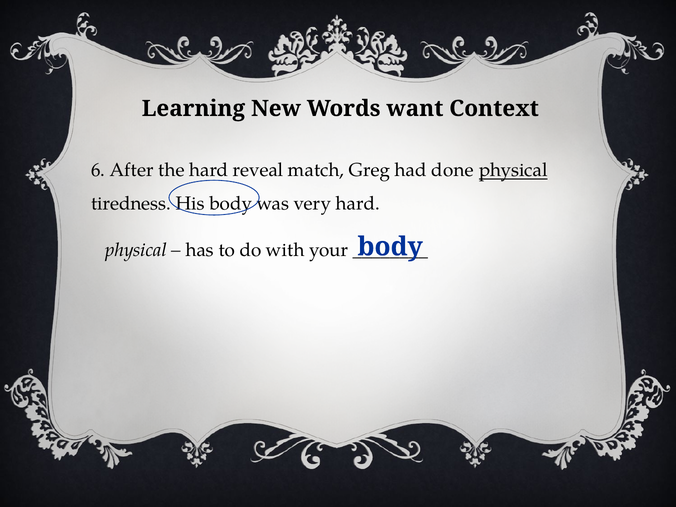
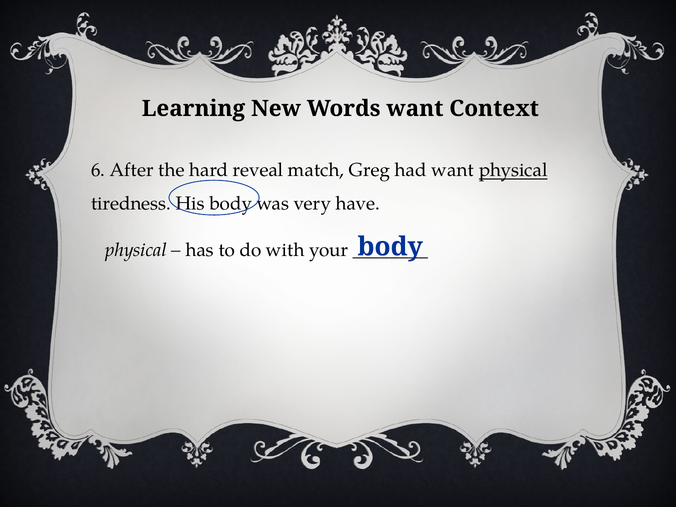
had done: done -> want
very hard: hard -> have
